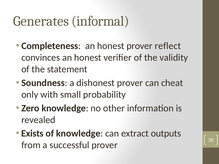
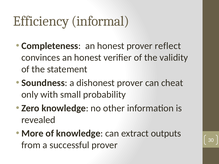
Generates: Generates -> Efficiency
Exists: Exists -> More
